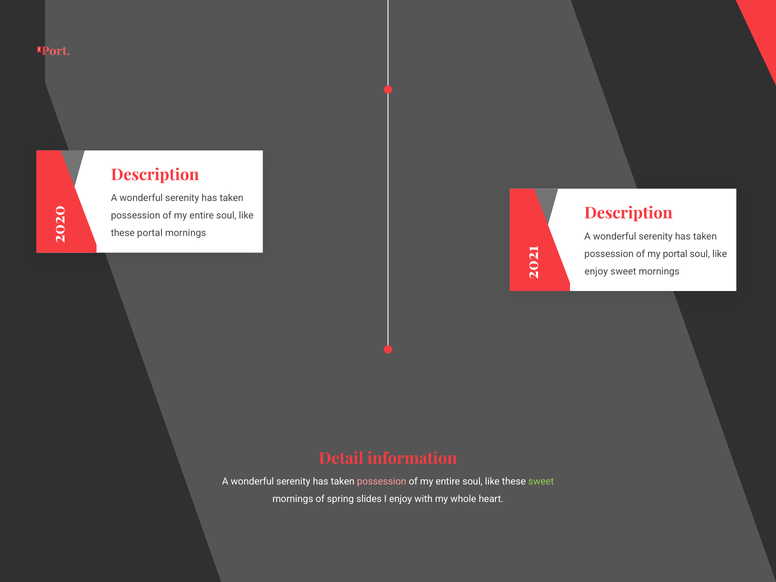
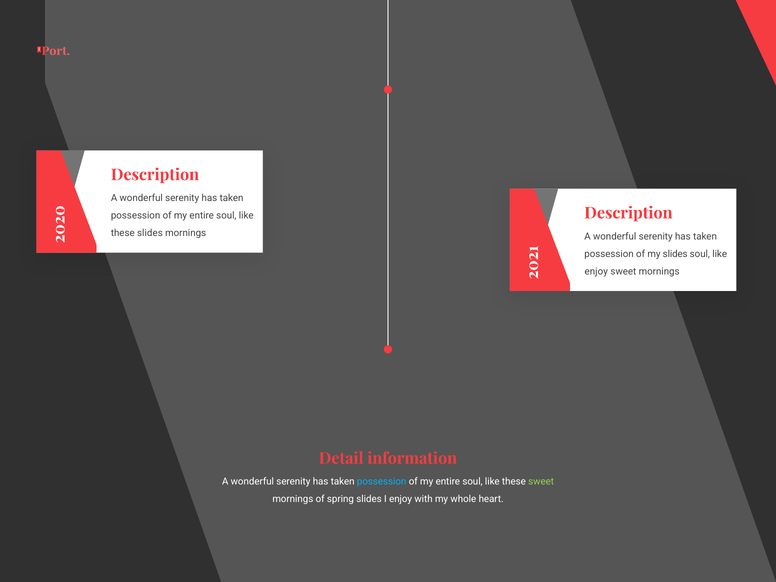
these portal: portal -> slides
my portal: portal -> slides
possession at (382, 482) colour: pink -> light blue
